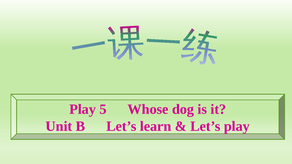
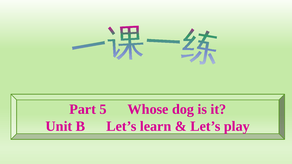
Play at (83, 109): Play -> Part
